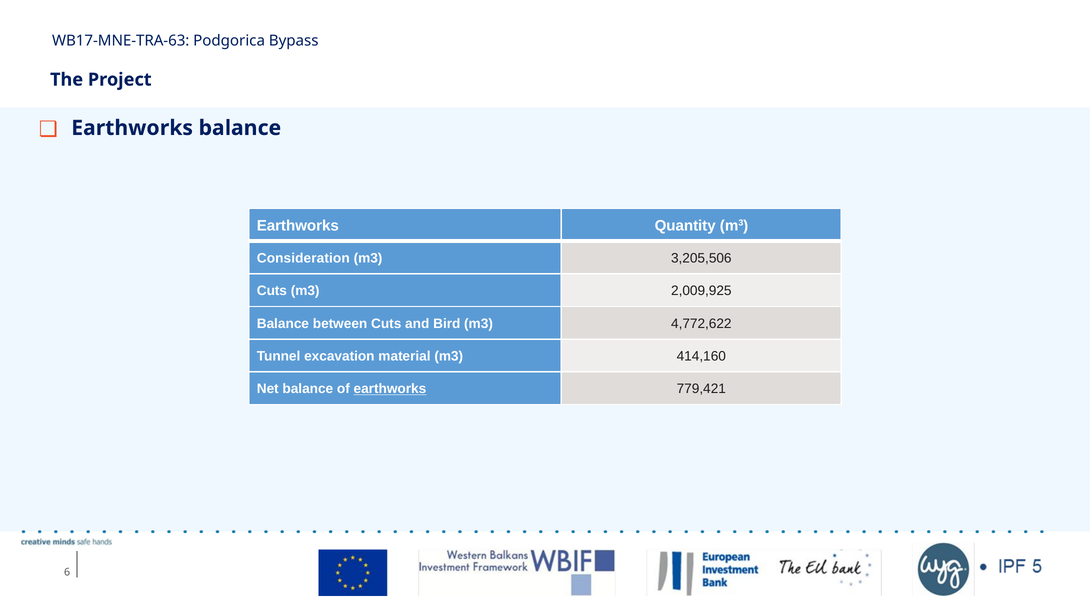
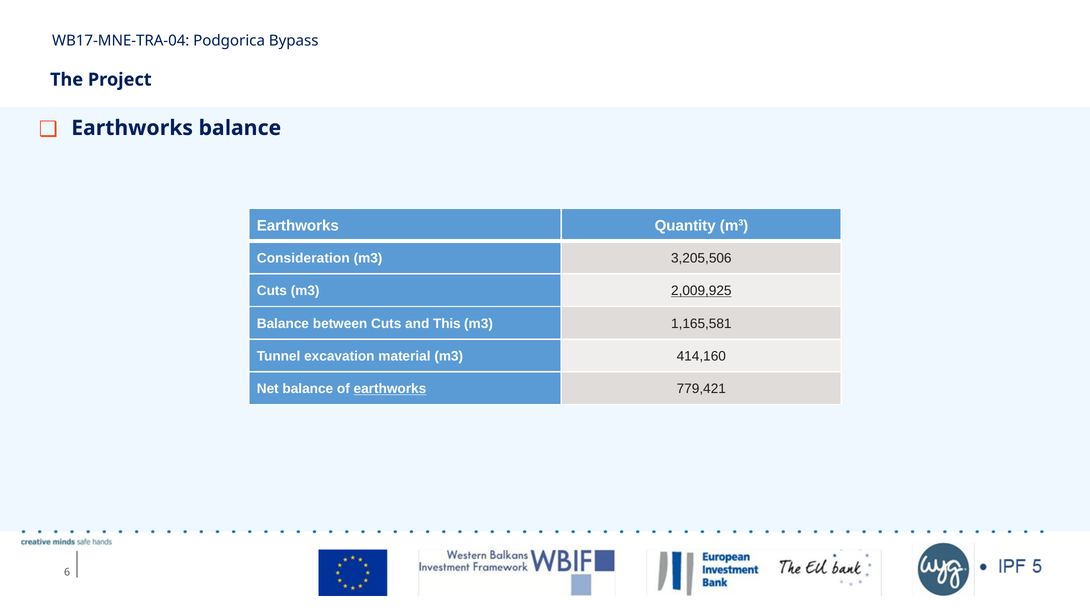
WB17-MNE-TRA-63: WB17-MNE-TRA-63 -> WB17-MNE-TRA-04
2,009,925 underline: none -> present
Bird: Bird -> This
4,772,622: 4,772,622 -> 1,165,581
